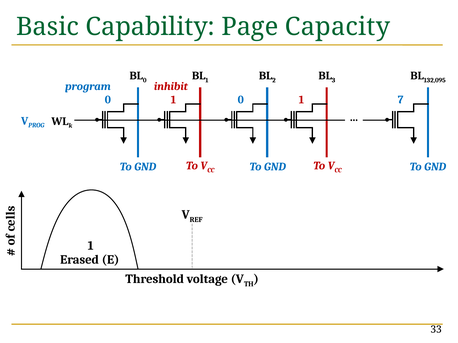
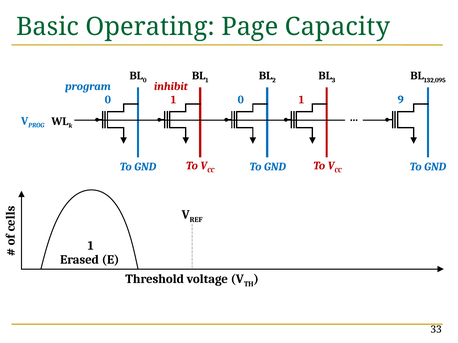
Capability: Capability -> Operating
7: 7 -> 9
